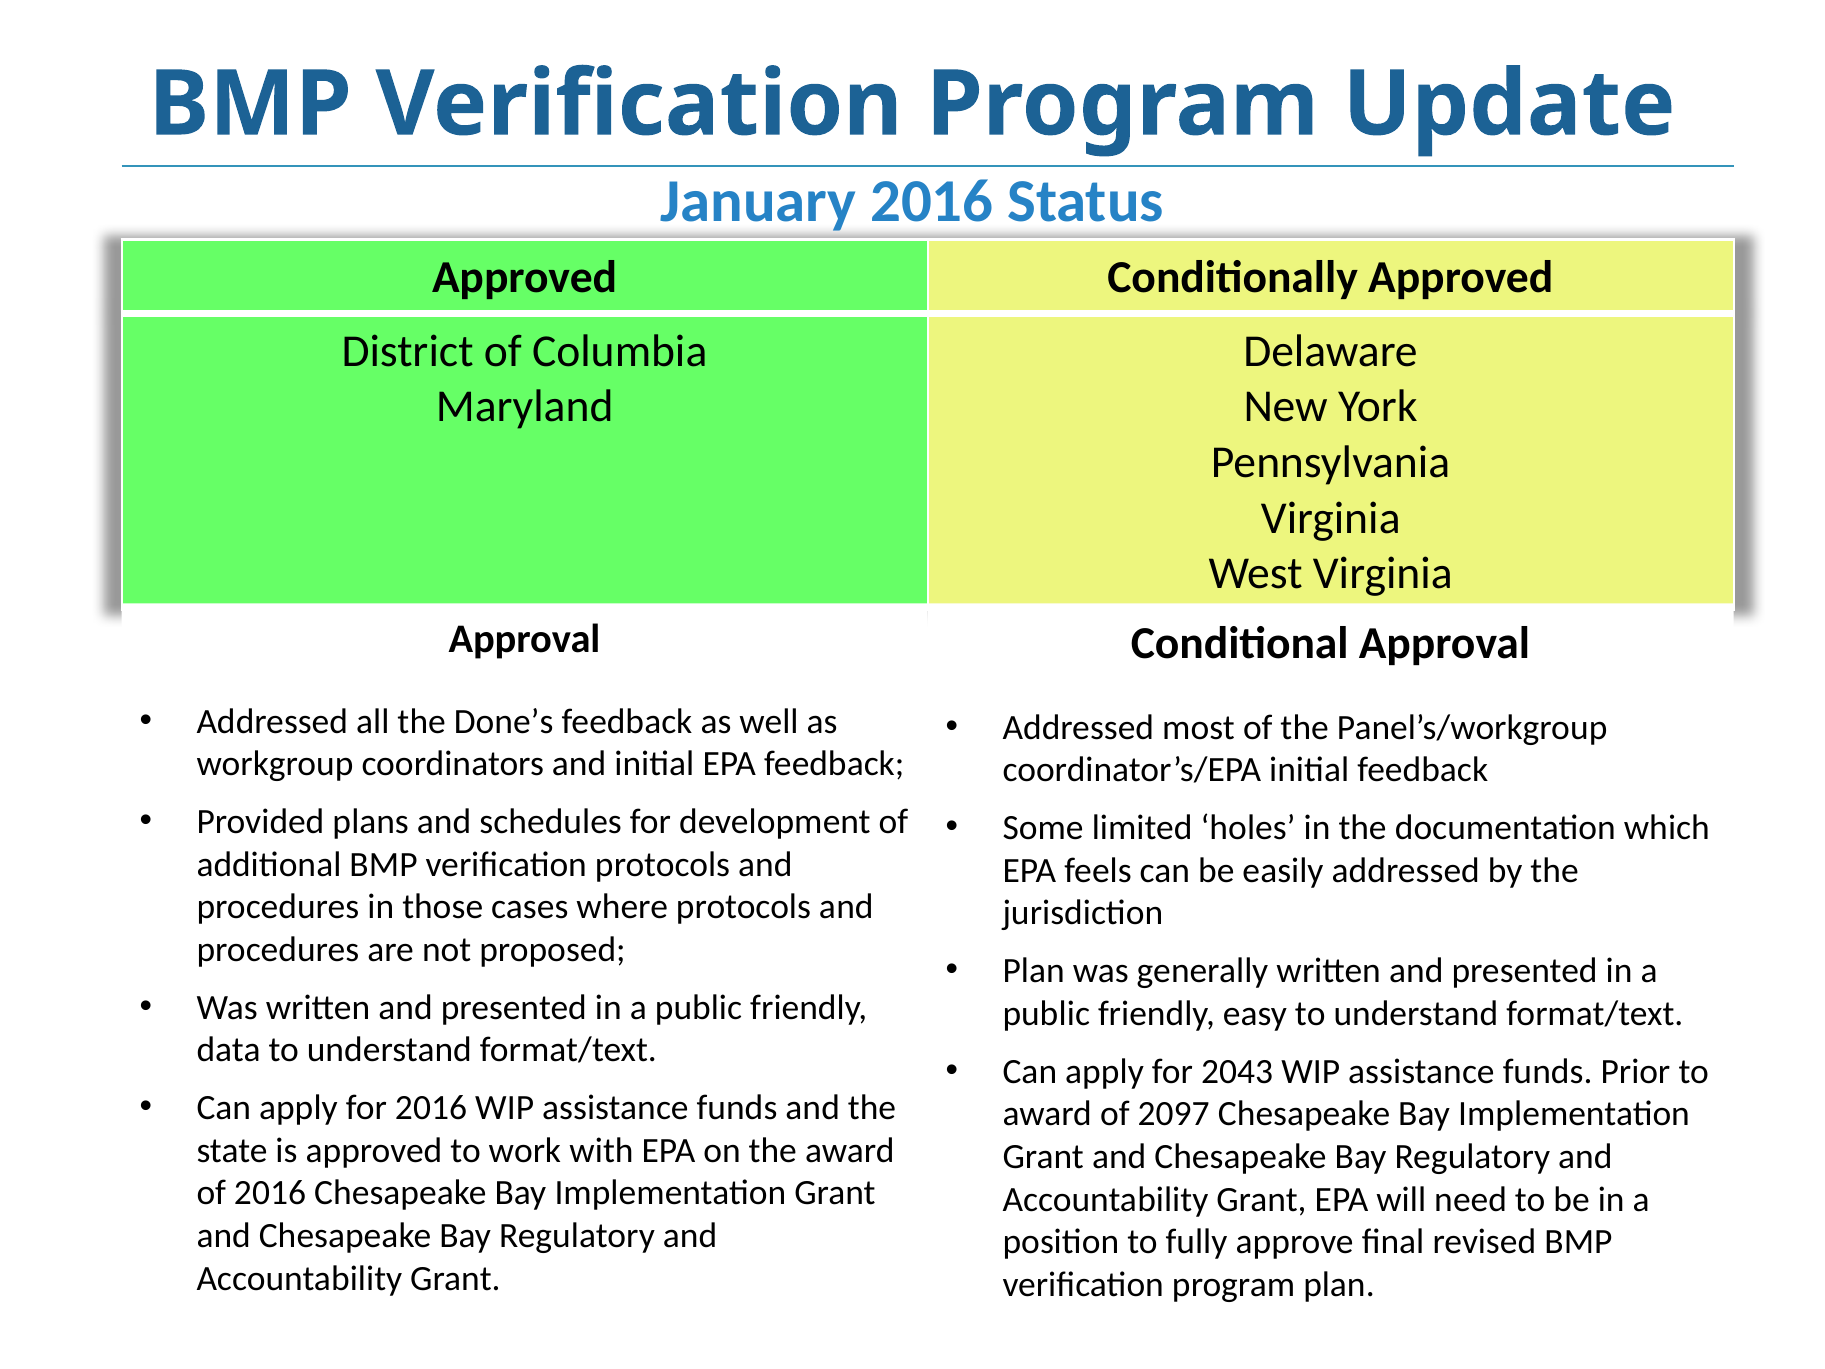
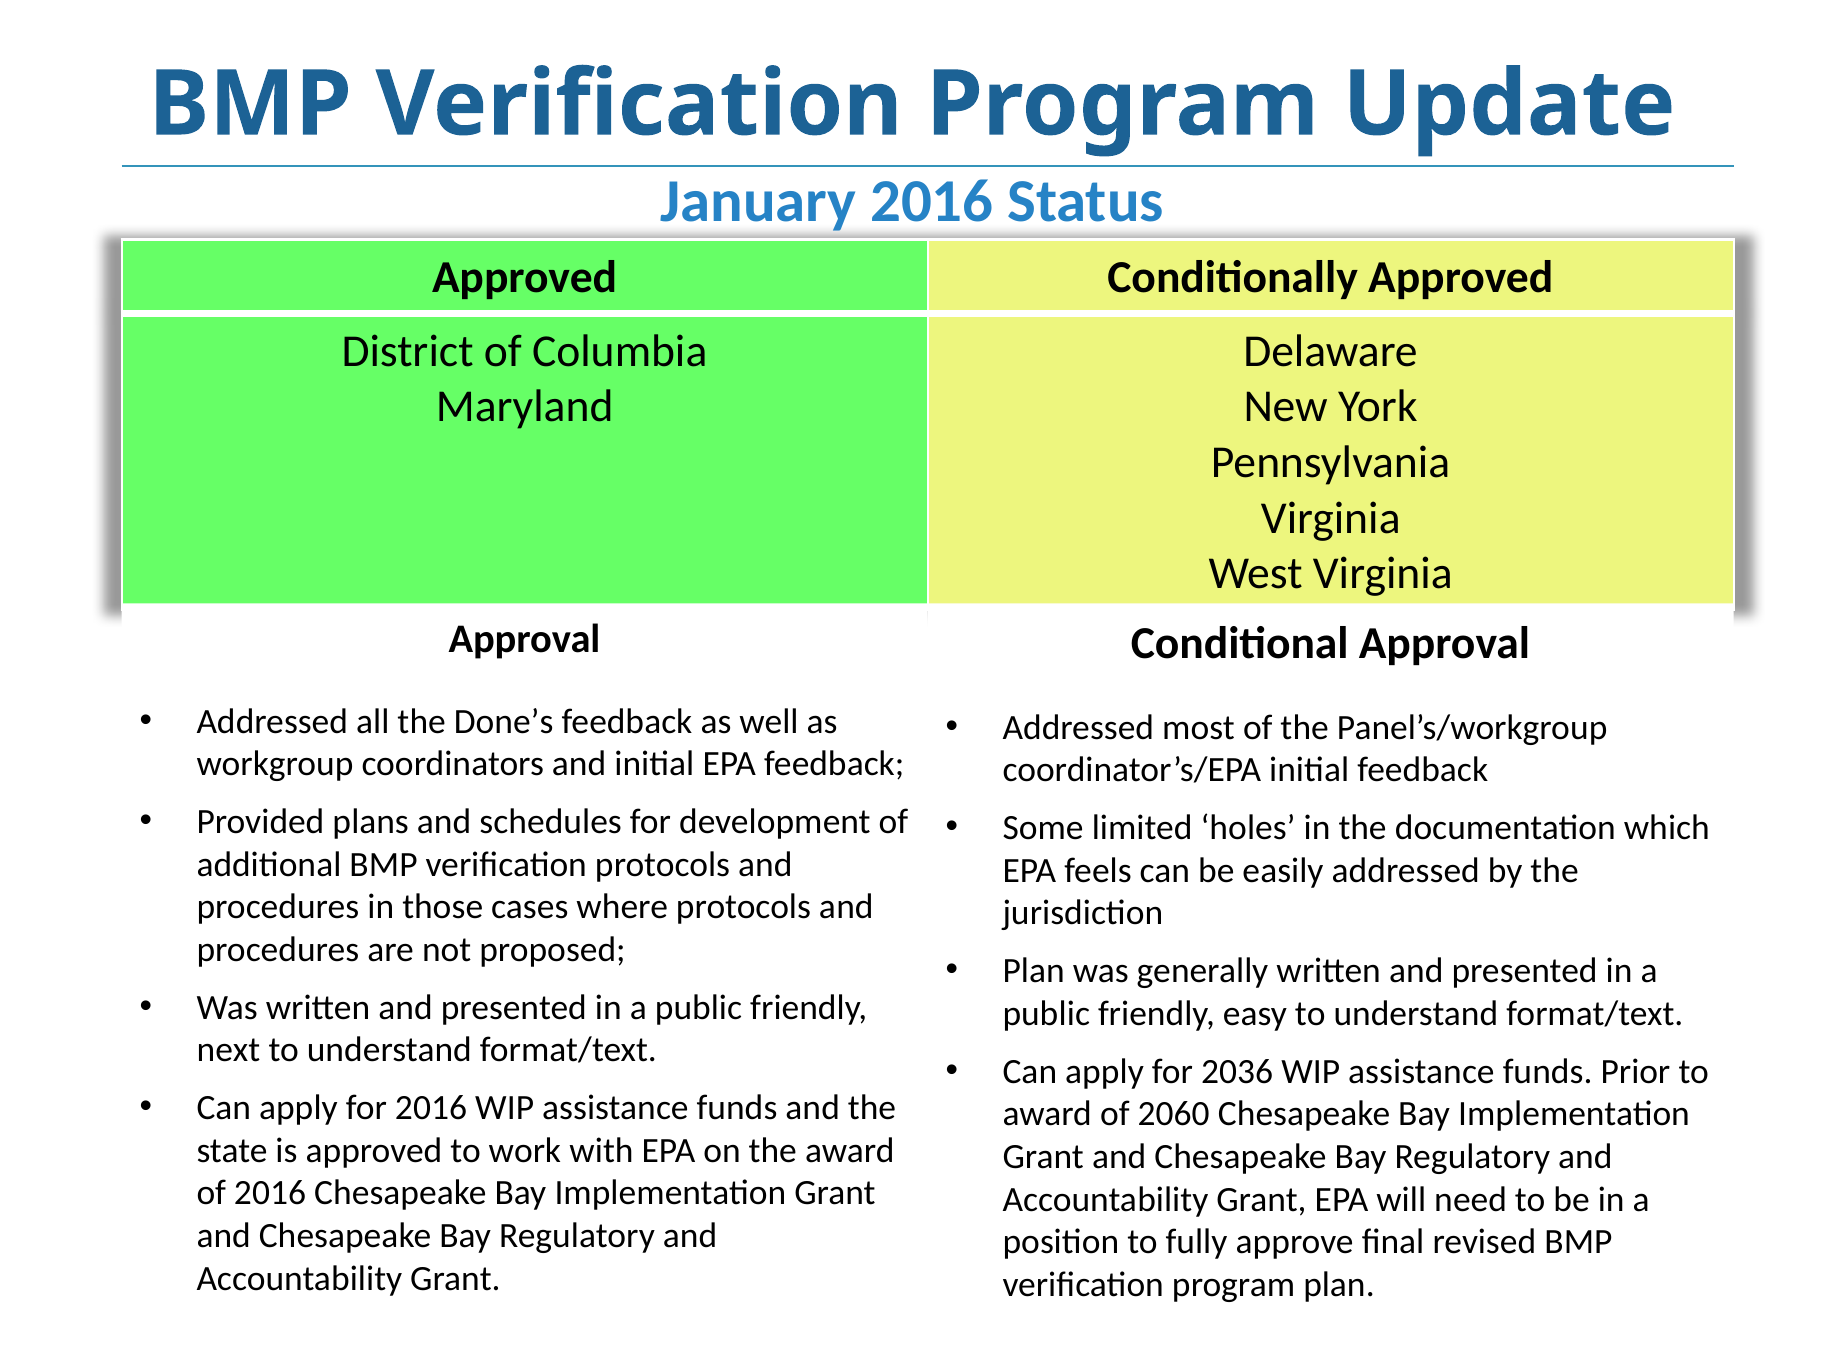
data: data -> next
2043: 2043 -> 2036
2097: 2097 -> 2060
